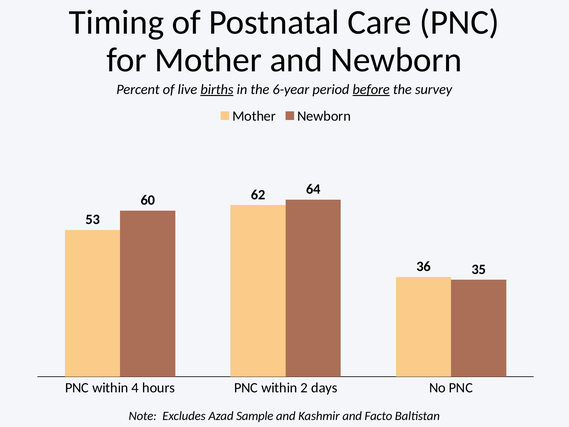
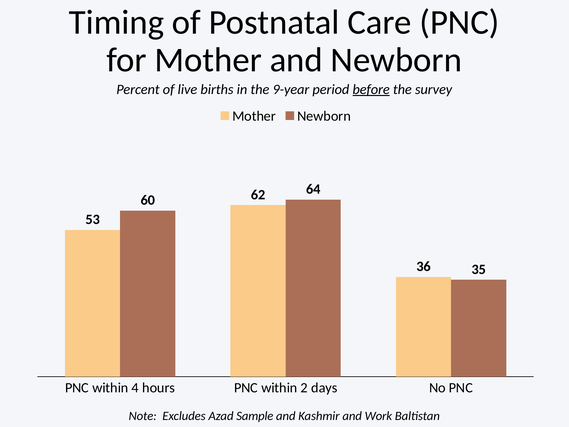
births underline: present -> none
6-year: 6-year -> 9-year
Facto: Facto -> Work
